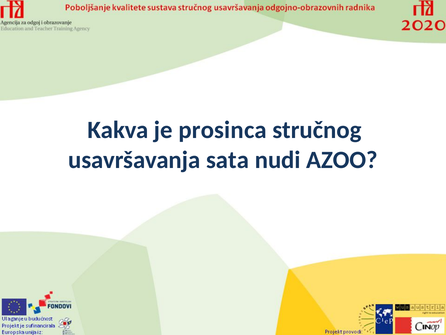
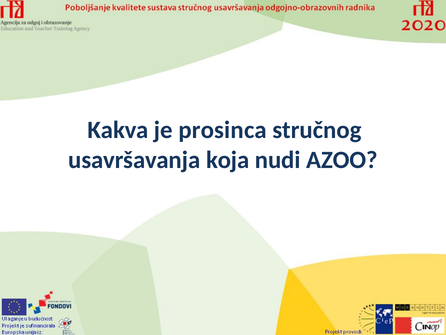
sata: sata -> koja
